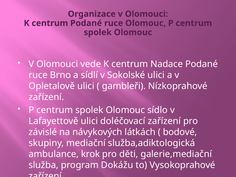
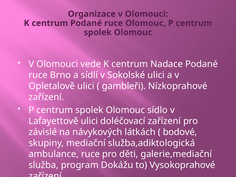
ambulance krok: krok -> ruce
